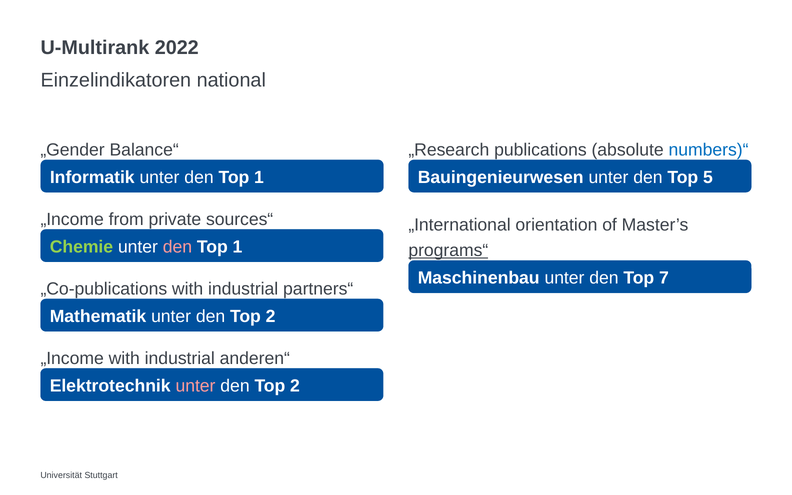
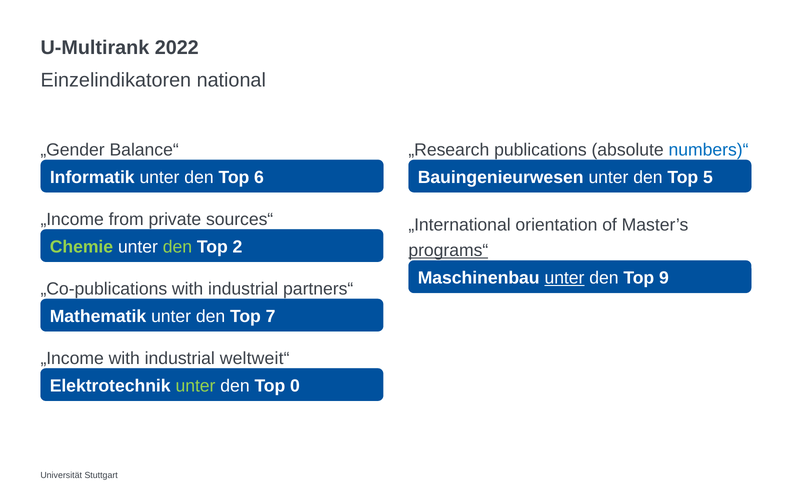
1 at (259, 177): 1 -> 6
den at (177, 247) colour: pink -> light green
1 at (237, 247): 1 -> 2
unter at (564, 278) underline: none -> present
7: 7 -> 9
2 at (271, 316): 2 -> 7
anderen“: anderen“ -> weltweit“
unter at (196, 386) colour: pink -> light green
2 at (295, 386): 2 -> 0
